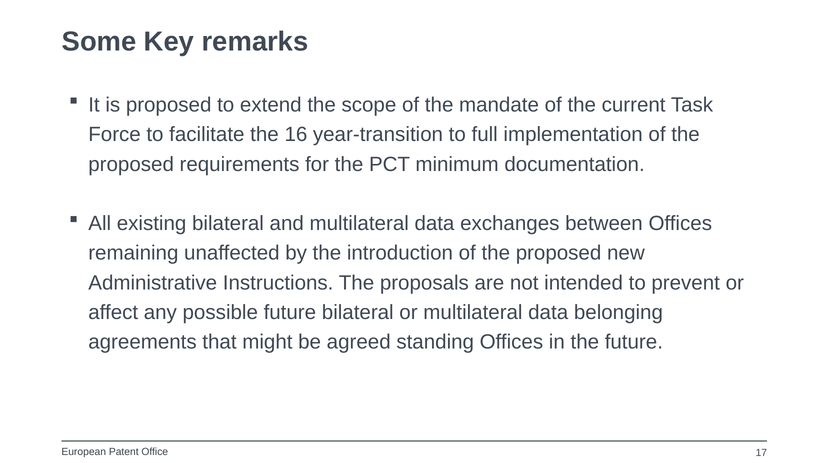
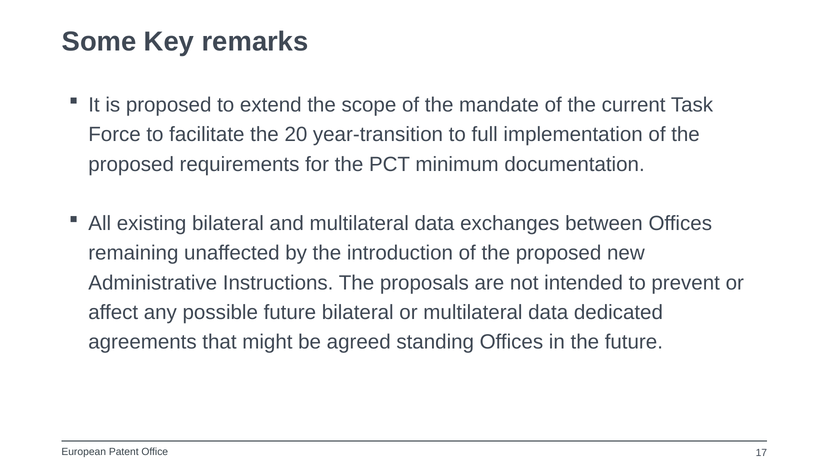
16: 16 -> 20
belonging: belonging -> dedicated
